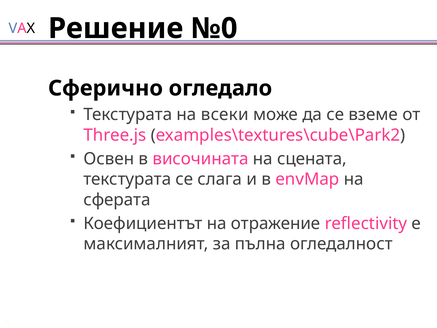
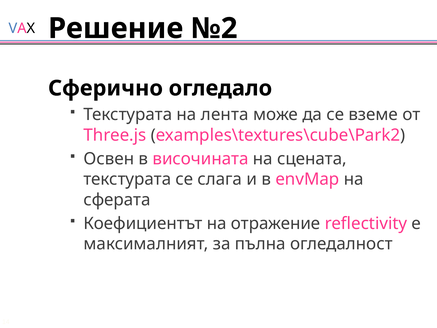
№0: №0 -> №2
всеки: всеки -> лента
